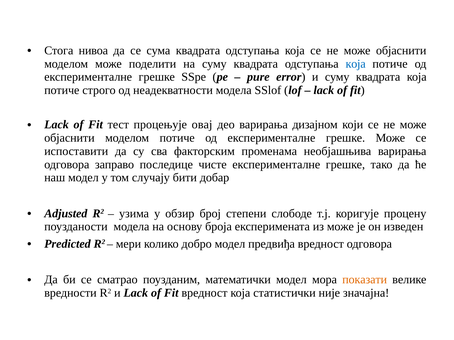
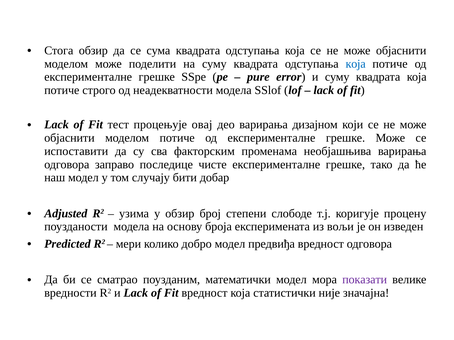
Стога нивоа: нивоа -> обзир
из може: може -> вољи
показати colour: orange -> purple
